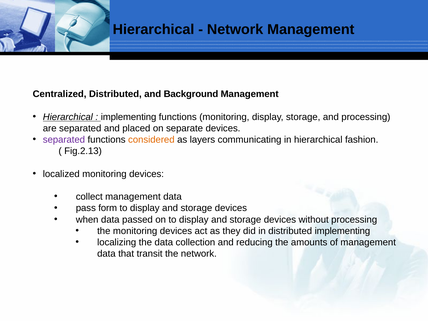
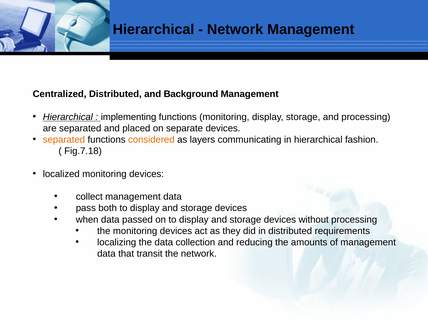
separated at (64, 140) colour: purple -> orange
Fig.2.13: Fig.2.13 -> Fig.7.18
form: form -> both
distributed implementing: implementing -> requirements
